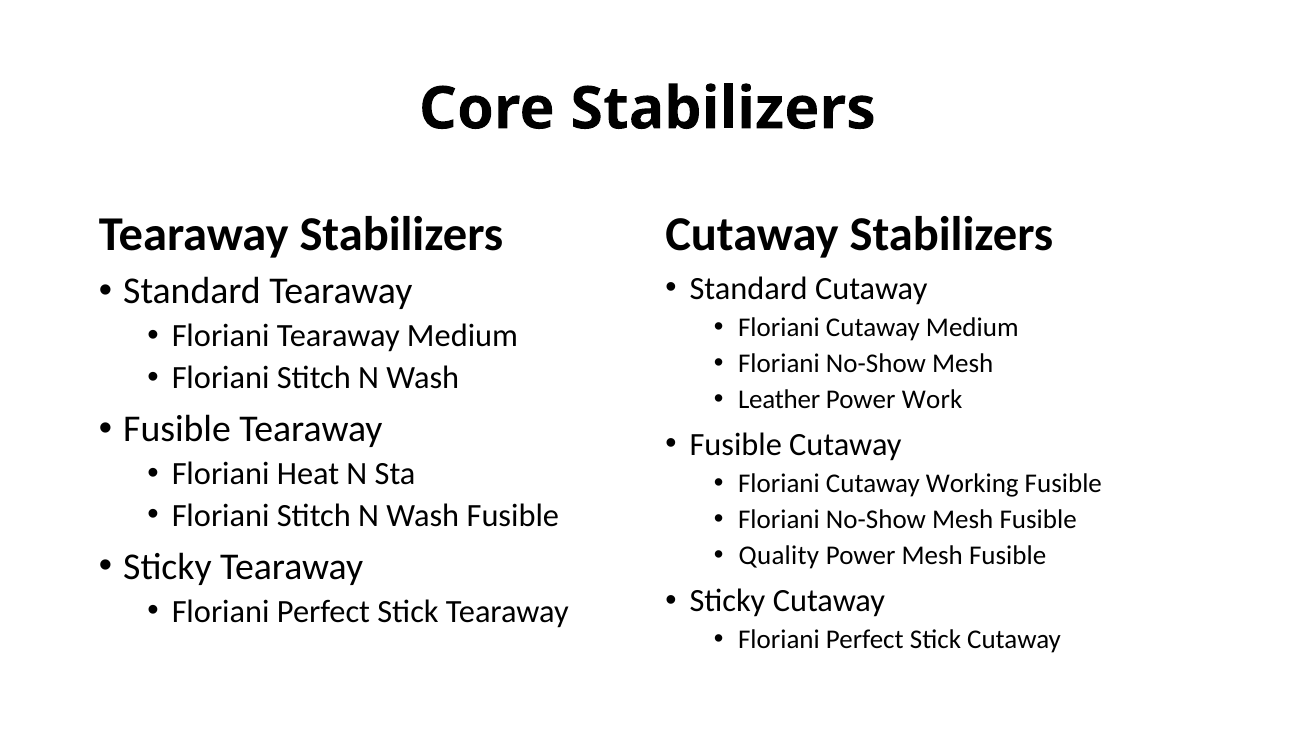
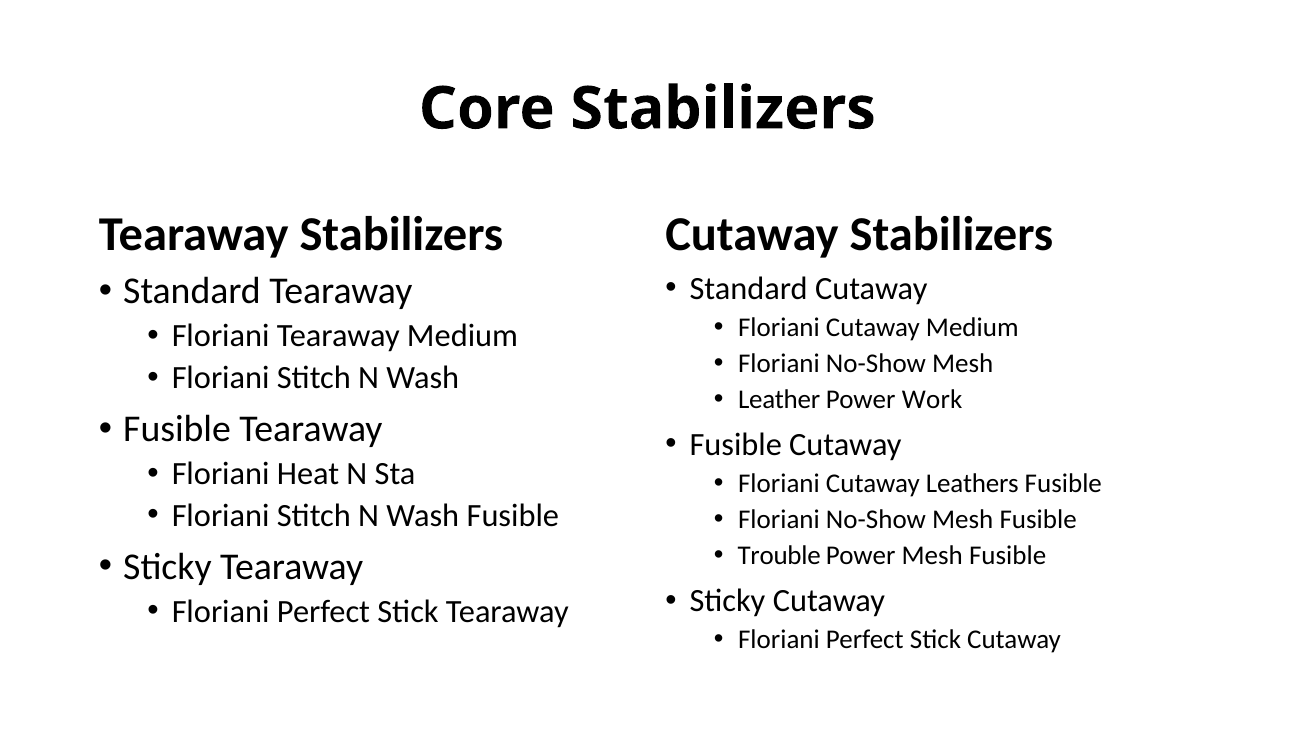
Working: Working -> Leathers
Quality: Quality -> Trouble
